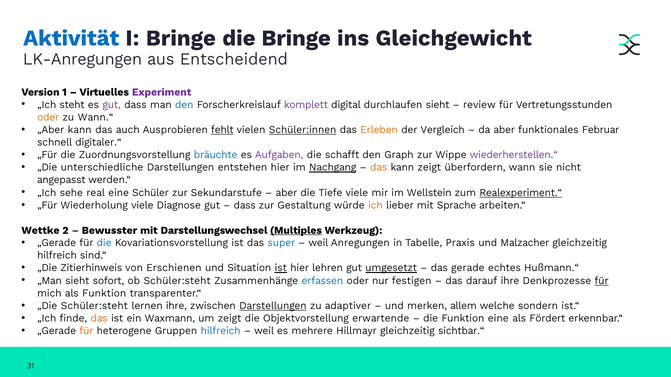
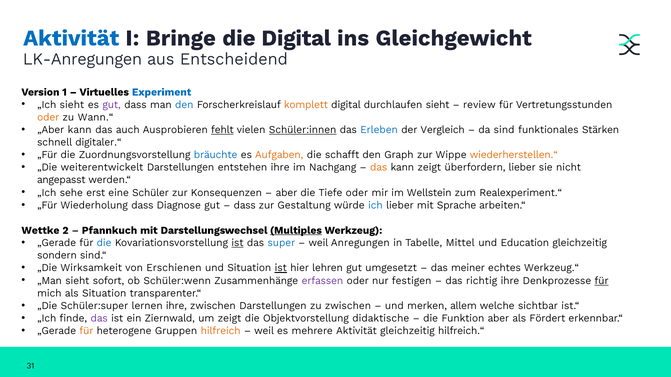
die Bringe: Bringe -> Digital
Experiment colour: purple -> blue
„Ich steht: steht -> sieht
komplett colour: purple -> orange
Erleben colour: orange -> blue
da aber: aber -> sind
Februar: Februar -> Stärken
Aufgaben colour: purple -> orange
wiederherstellen.“ colour: purple -> orange
unterschiedliche: unterschiedliche -> weiterentwickelt
entstehen hier: hier -> ihre
Nachgang underline: present -> none
überfordern wann: wann -> lieber
real: real -> erst
Sekundarstufe: Sekundarstufe -> Konsequenzen
Tiefe viele: viele -> oder
Realexperiment.“ underline: present -> none
Wiederholung viele: viele -> dass
ich colour: orange -> blue
Bewusster: Bewusster -> Pfannkuch
ist at (237, 243) underline: none -> present
Praxis: Praxis -> Mittel
Malzacher: Malzacher -> Education
hilfreich at (57, 256): hilfreich -> sondern
Zitierhinweis: Zitierhinweis -> Wirksamkeit
umgesetzt underline: present -> none
gerade: gerade -> meiner
Hußmann.“: Hußmann.“ -> Werkzeug.“
ob Schüler:steht: Schüler:steht -> Schüler:wenn
erfassen colour: blue -> purple
darauf: darauf -> richtig
als Funktion: Funktion -> Situation
„Die Schüler:steht: Schüler:steht -> Schüler:super
Darstellungen at (273, 306) underline: present -> none
zu adaptiver: adaptiver -> zwischen
sondern: sondern -> sichtbar
das at (99, 319) colour: orange -> purple
Waxmann: Waxmann -> Ziernwald
erwartende: erwartende -> didaktische
Funktion eine: eine -> aber
hilfreich at (221, 331) colour: blue -> orange
mehrere Hillmayr: Hillmayr -> Aktivität
sichtbar.“: sichtbar.“ -> hilfreich.“
